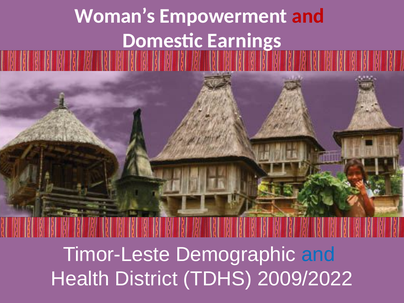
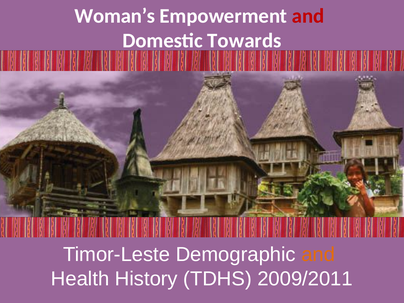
Earnings: Earnings -> Towards
and at (318, 255) colour: blue -> orange
District: District -> History
2009/2022: 2009/2022 -> 2009/2011
